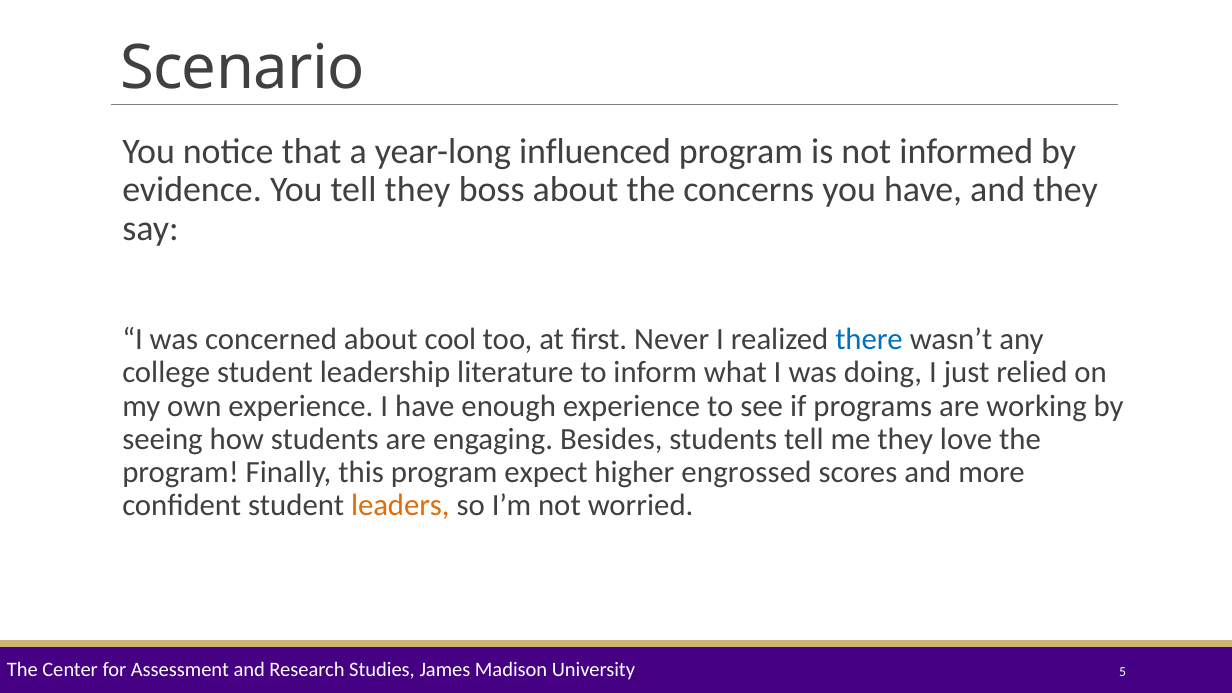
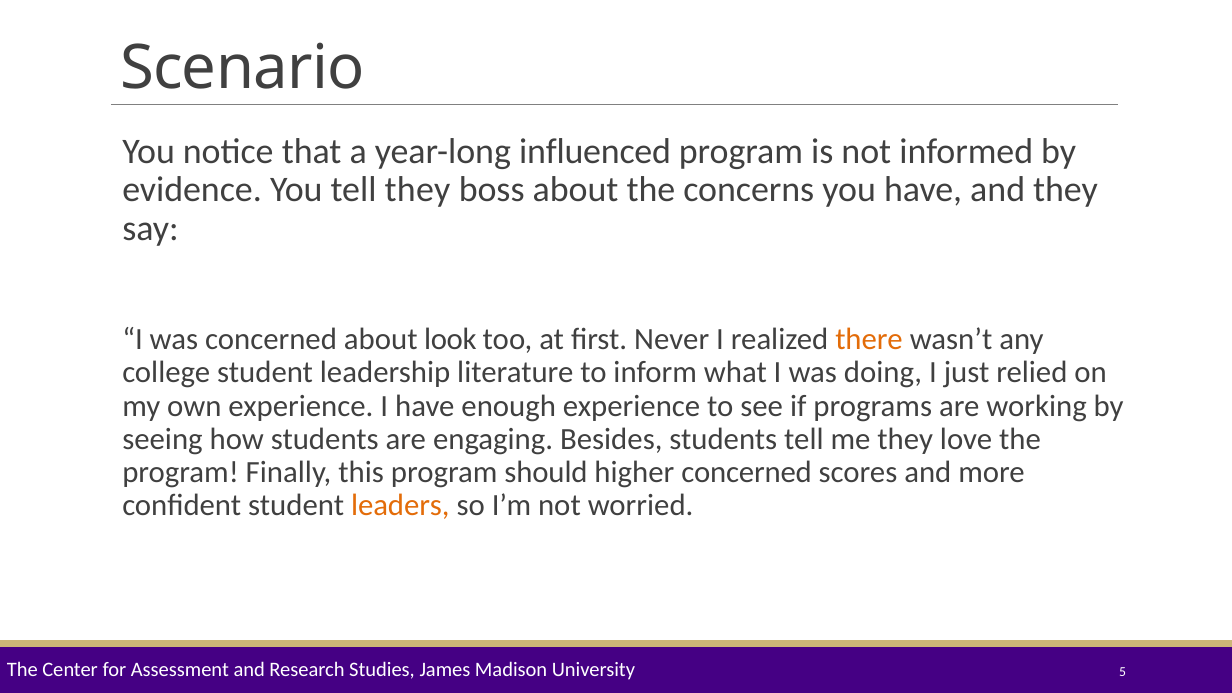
cool: cool -> look
there colour: blue -> orange
expect: expect -> should
higher engrossed: engrossed -> concerned
